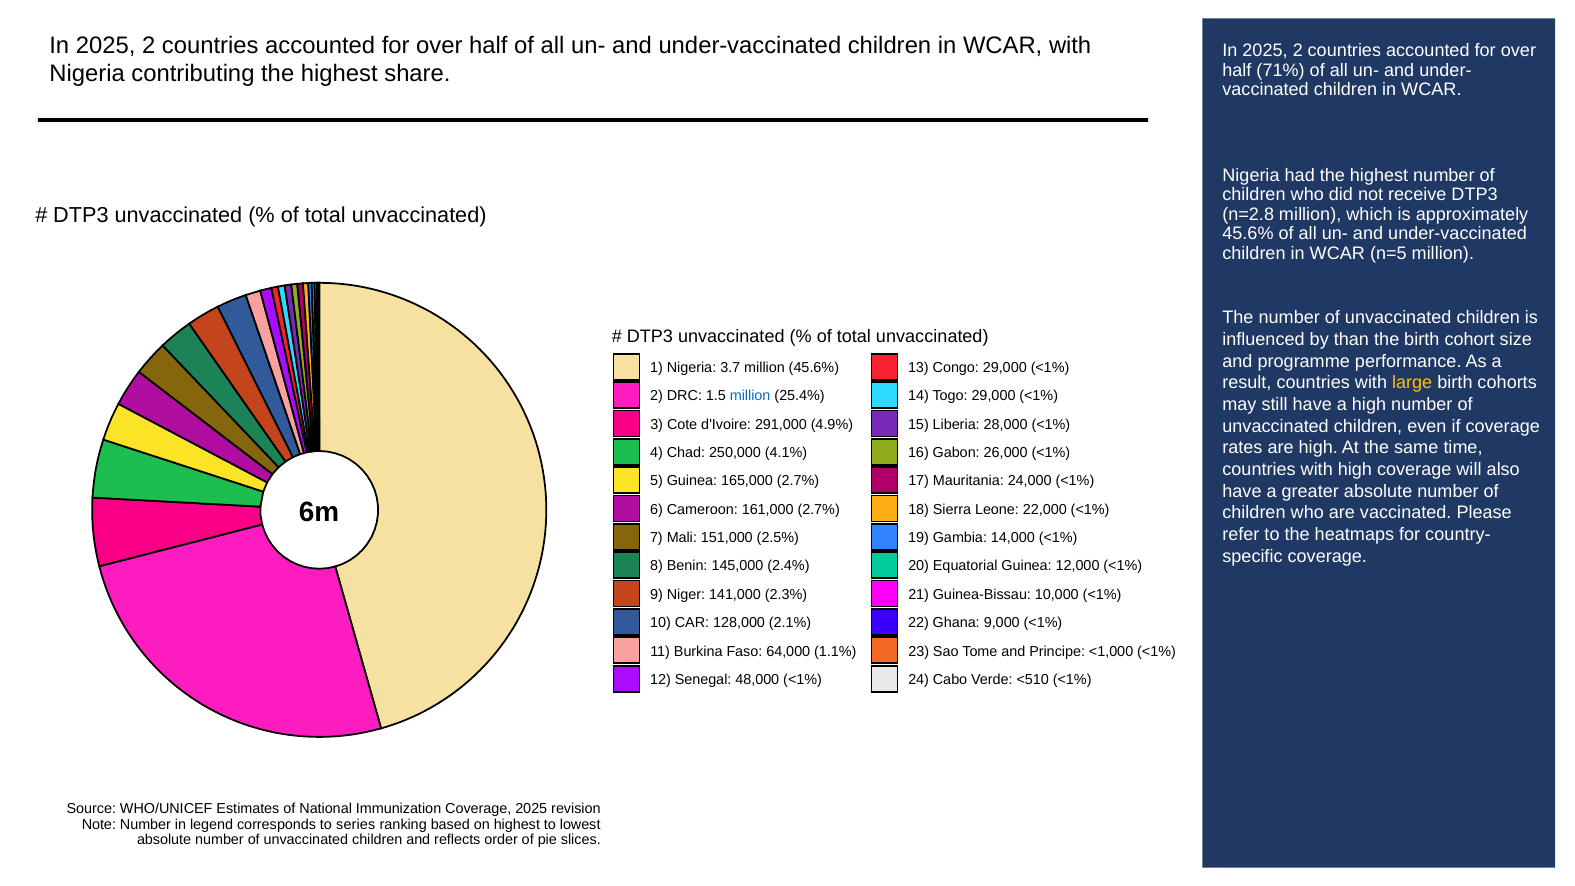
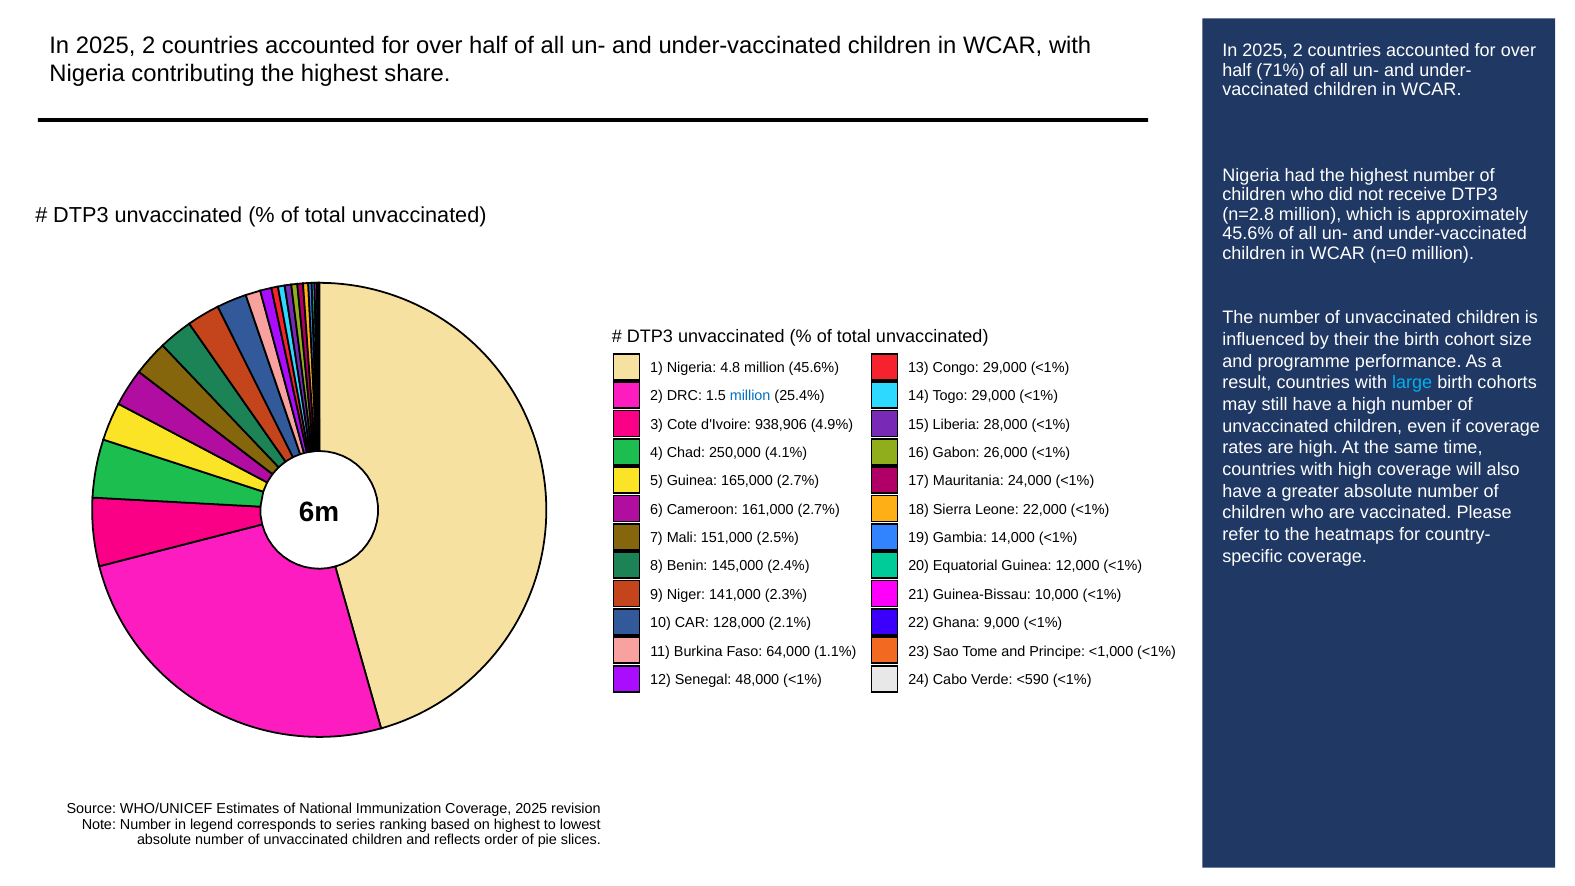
n=5: n=5 -> n=0
than: than -> their
3.7: 3.7 -> 4.8
large colour: yellow -> light blue
291,000: 291,000 -> 938,906
<510: <510 -> <590
